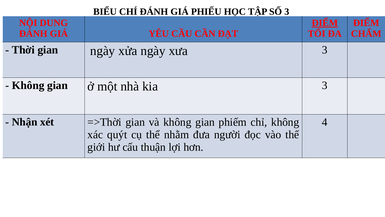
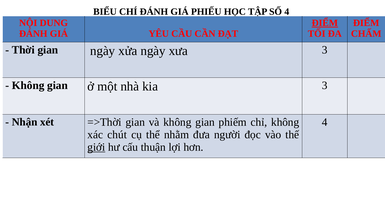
SỐ 3: 3 -> 4
quýt: quýt -> chút
giới underline: none -> present
